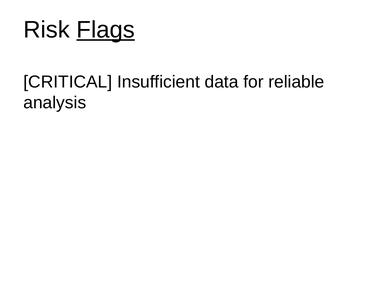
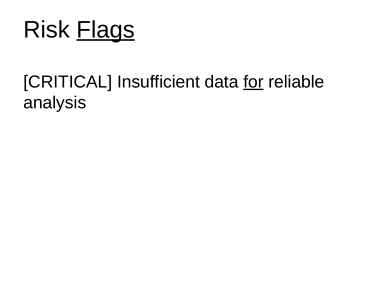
for underline: none -> present
